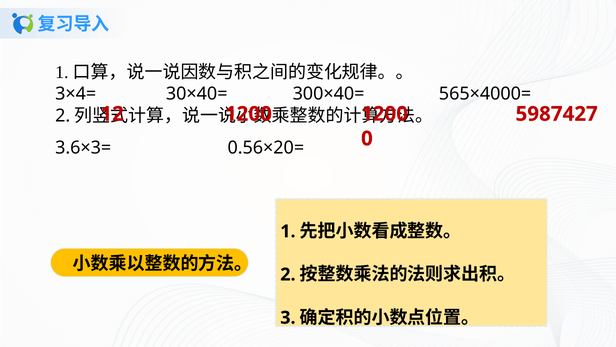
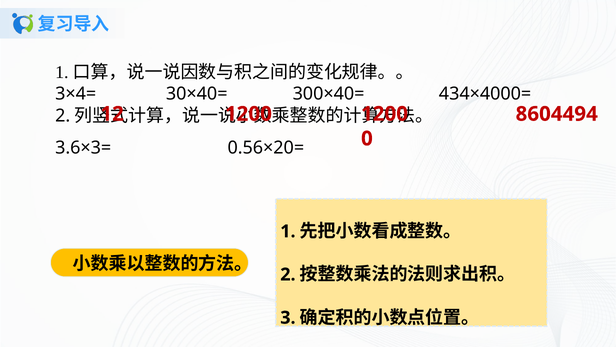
565×4000=: 565×4000= -> 434×4000=
5987427: 5987427 -> 8604494
